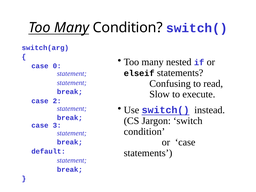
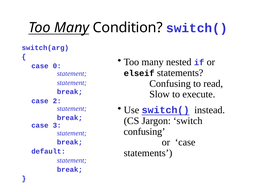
condition at (144, 132): condition -> confusing
